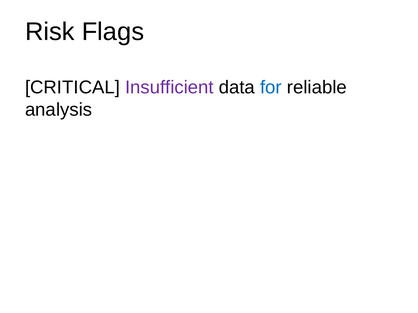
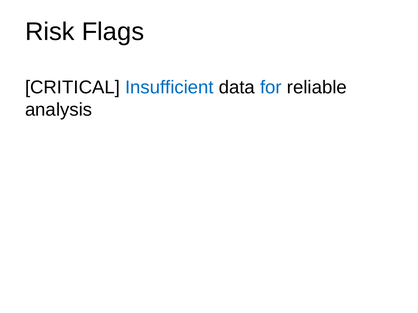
Insufficient colour: purple -> blue
